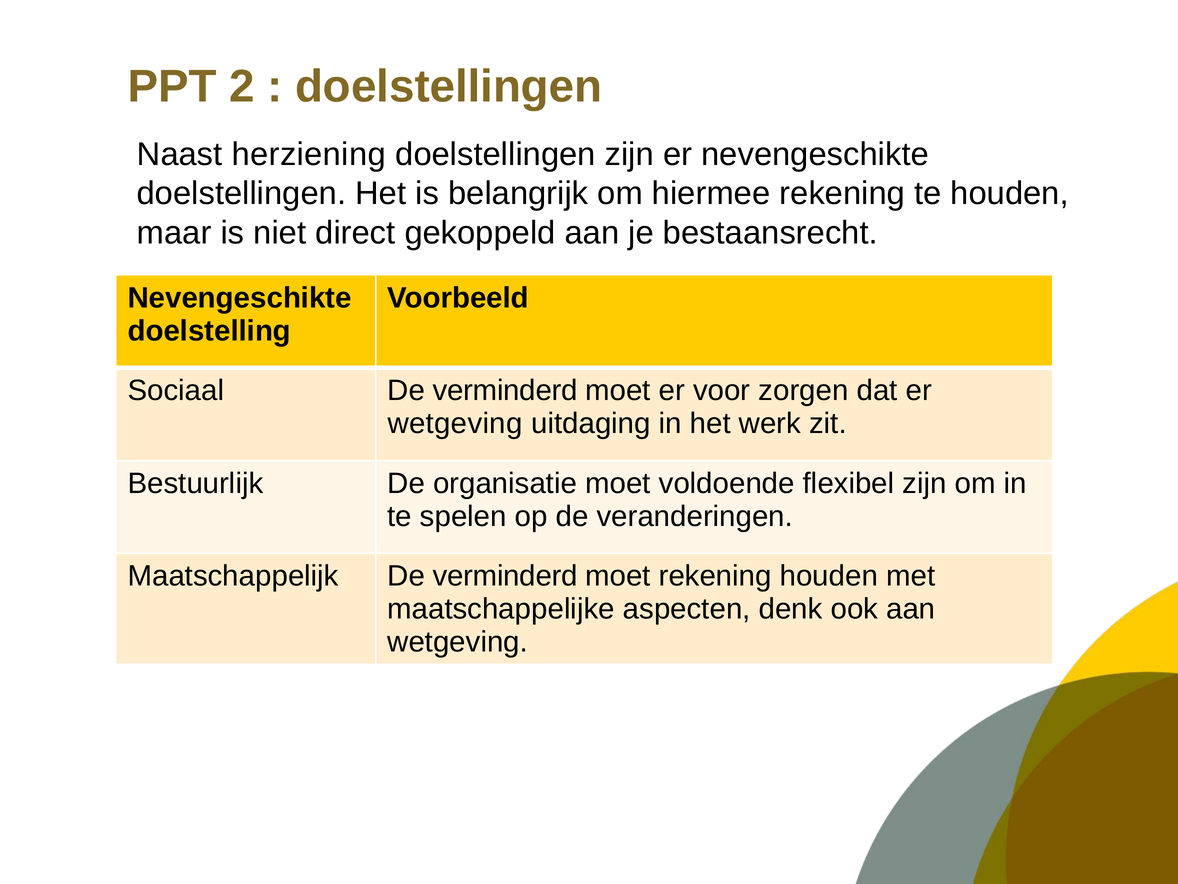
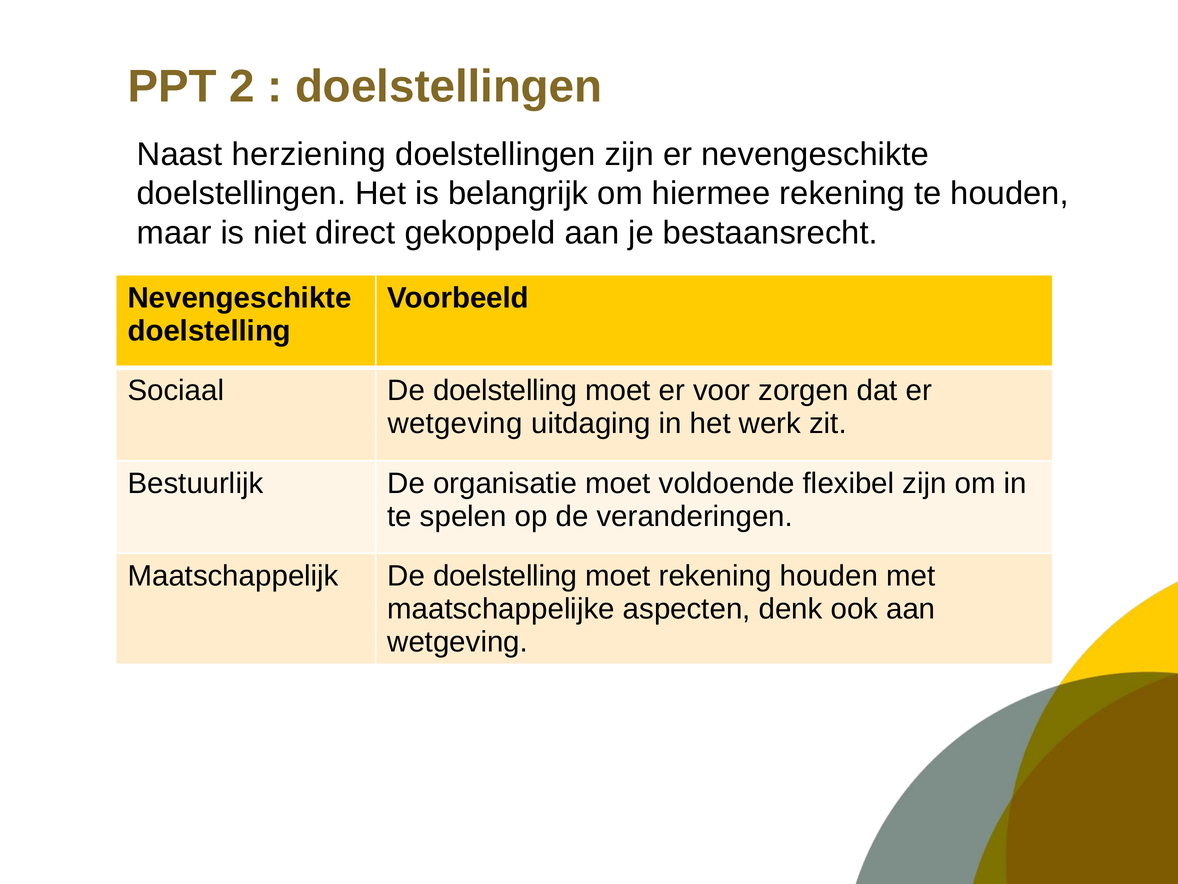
Sociaal De verminderd: verminderd -> doelstelling
Maatschappelijk De verminderd: verminderd -> doelstelling
